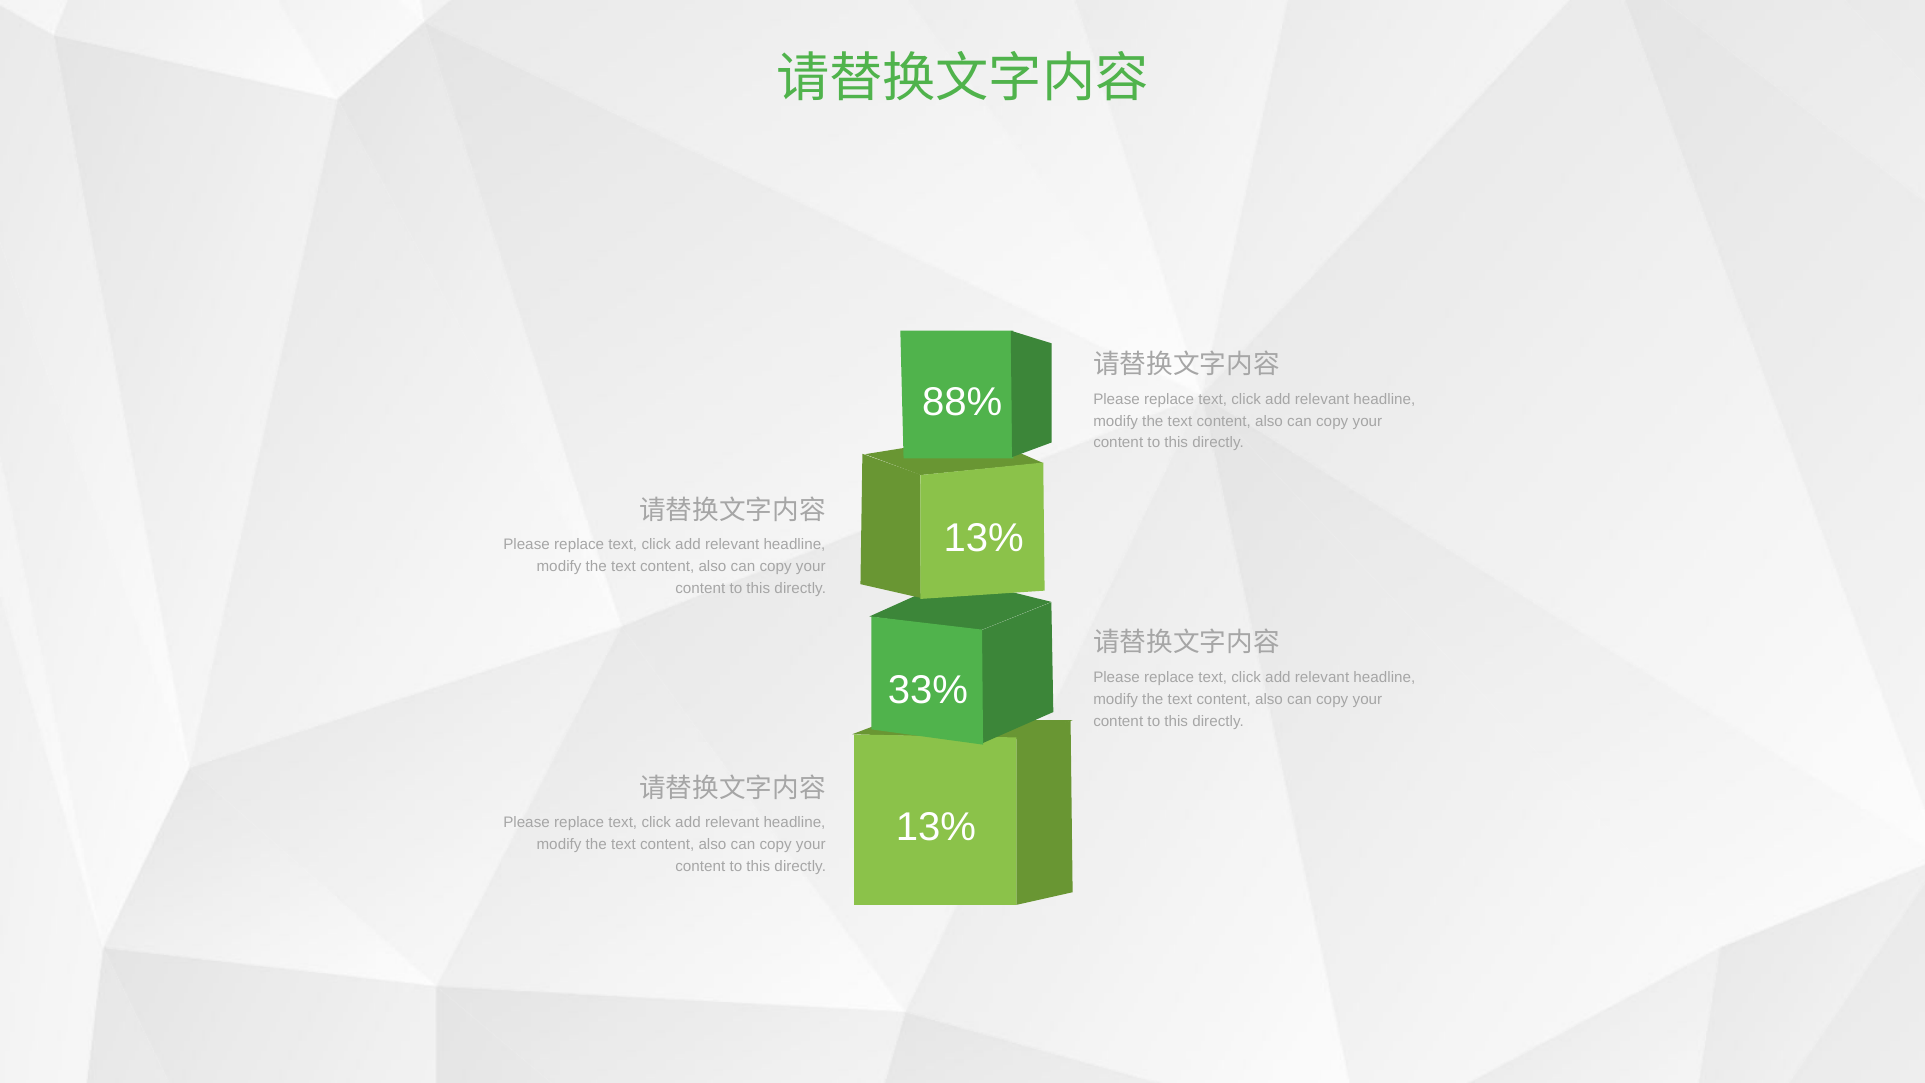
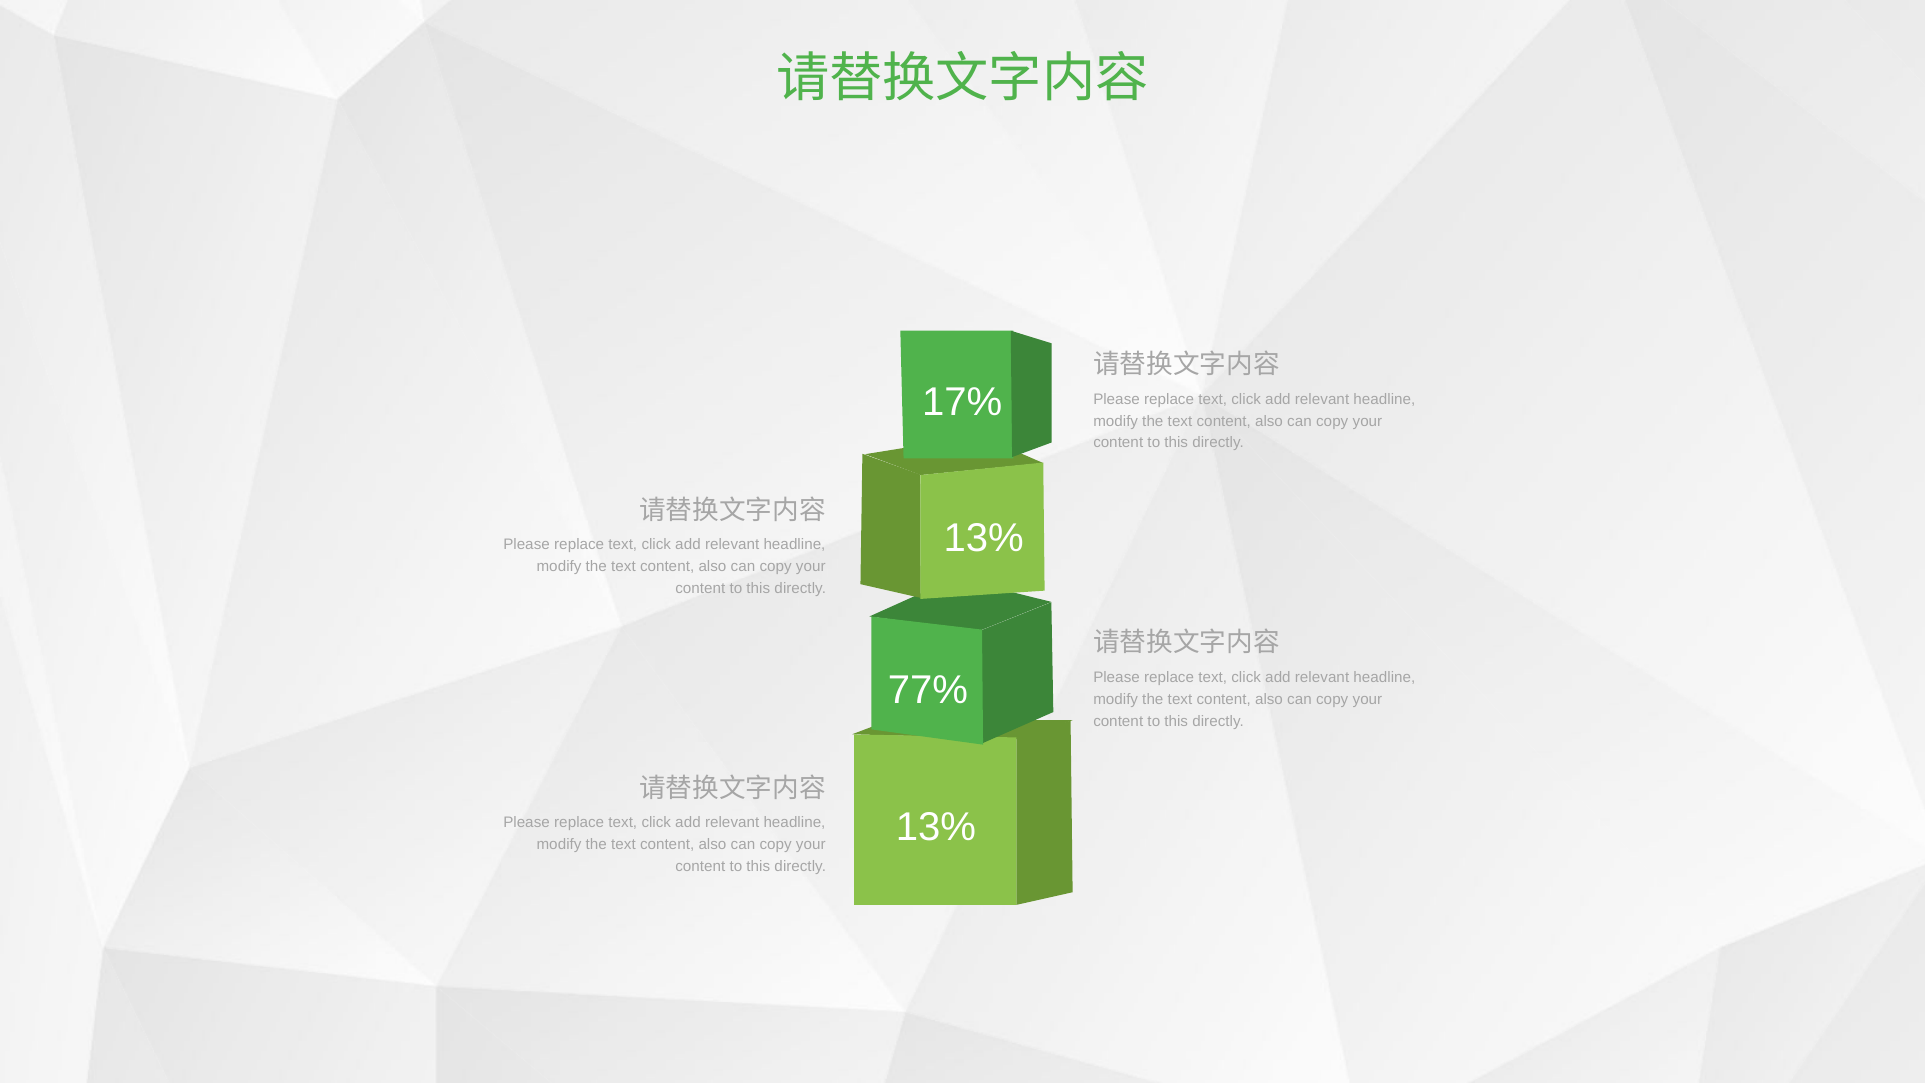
88%: 88% -> 17%
33%: 33% -> 77%
